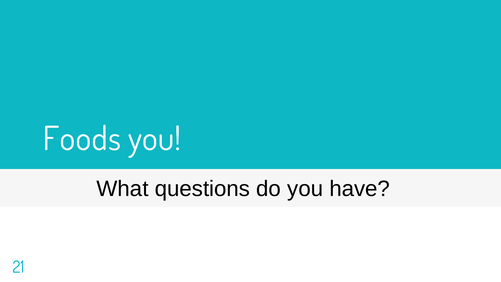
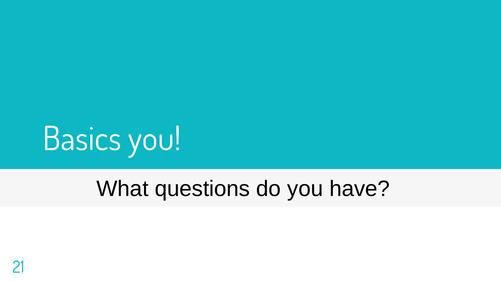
Foods: Foods -> Basics
